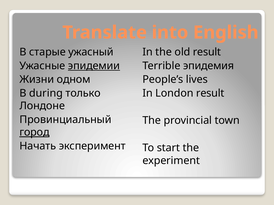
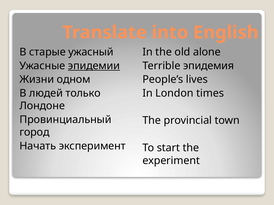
old result: result -> alone
during: during -> людей
London result: result -> times
город underline: present -> none
